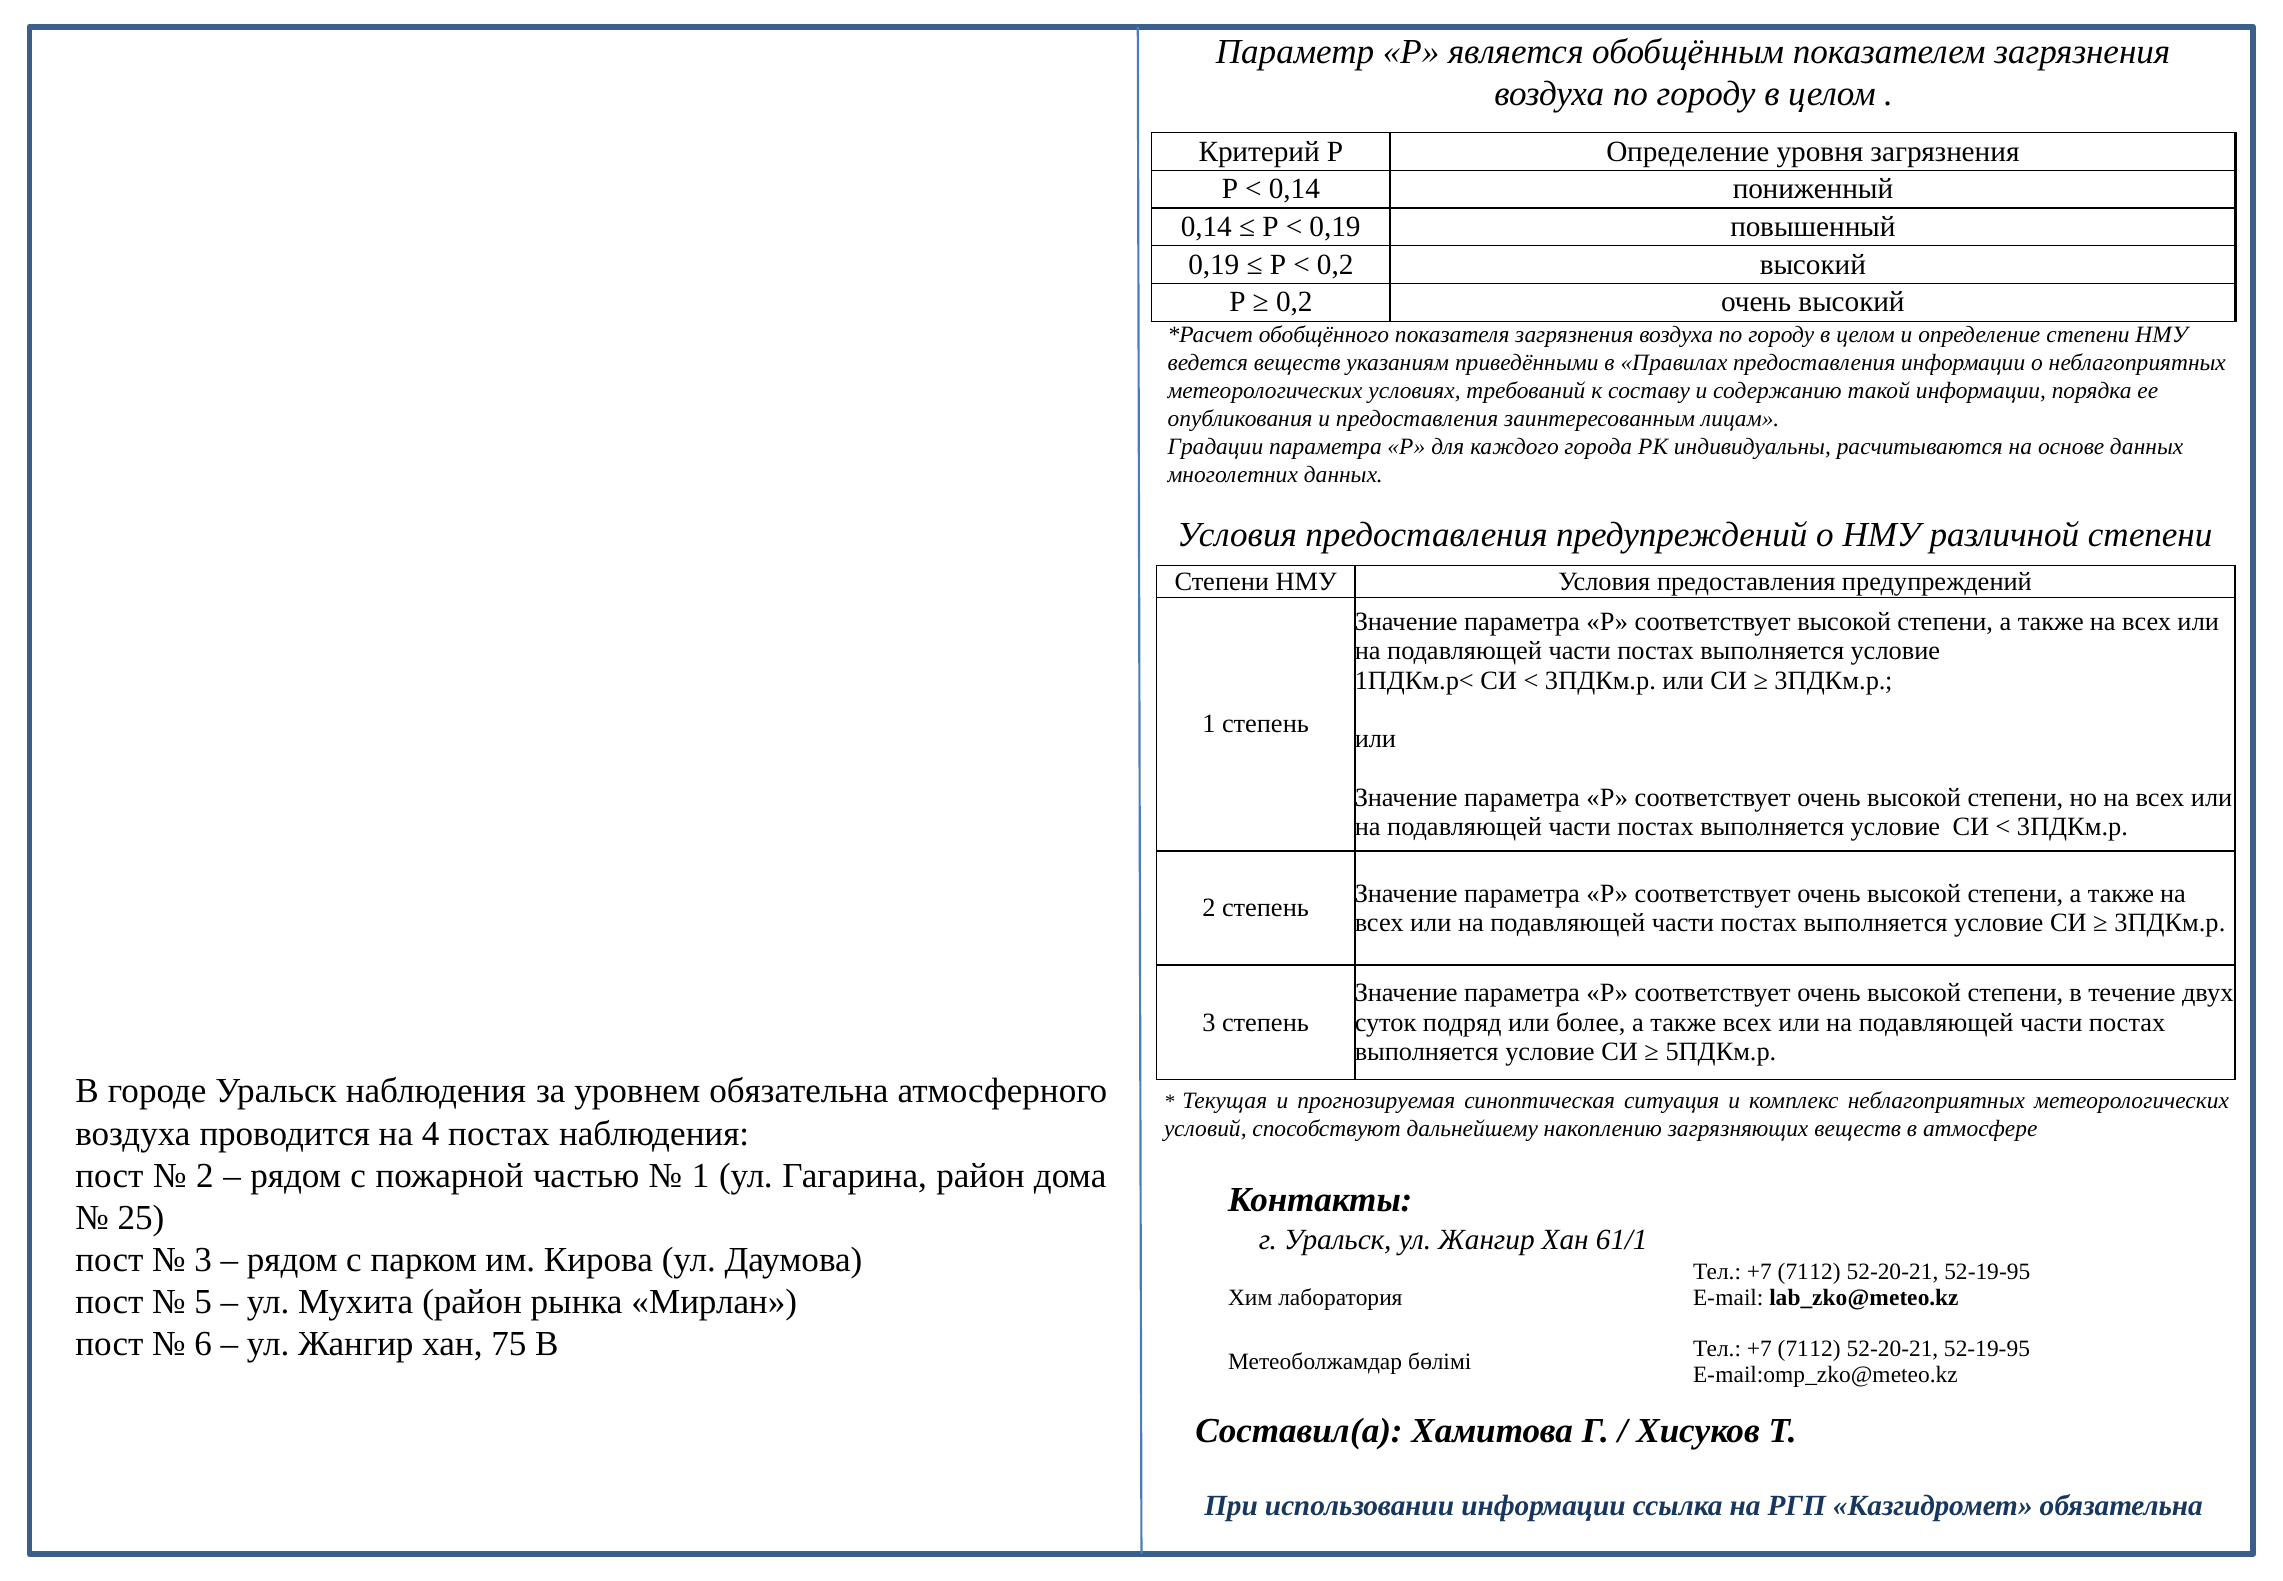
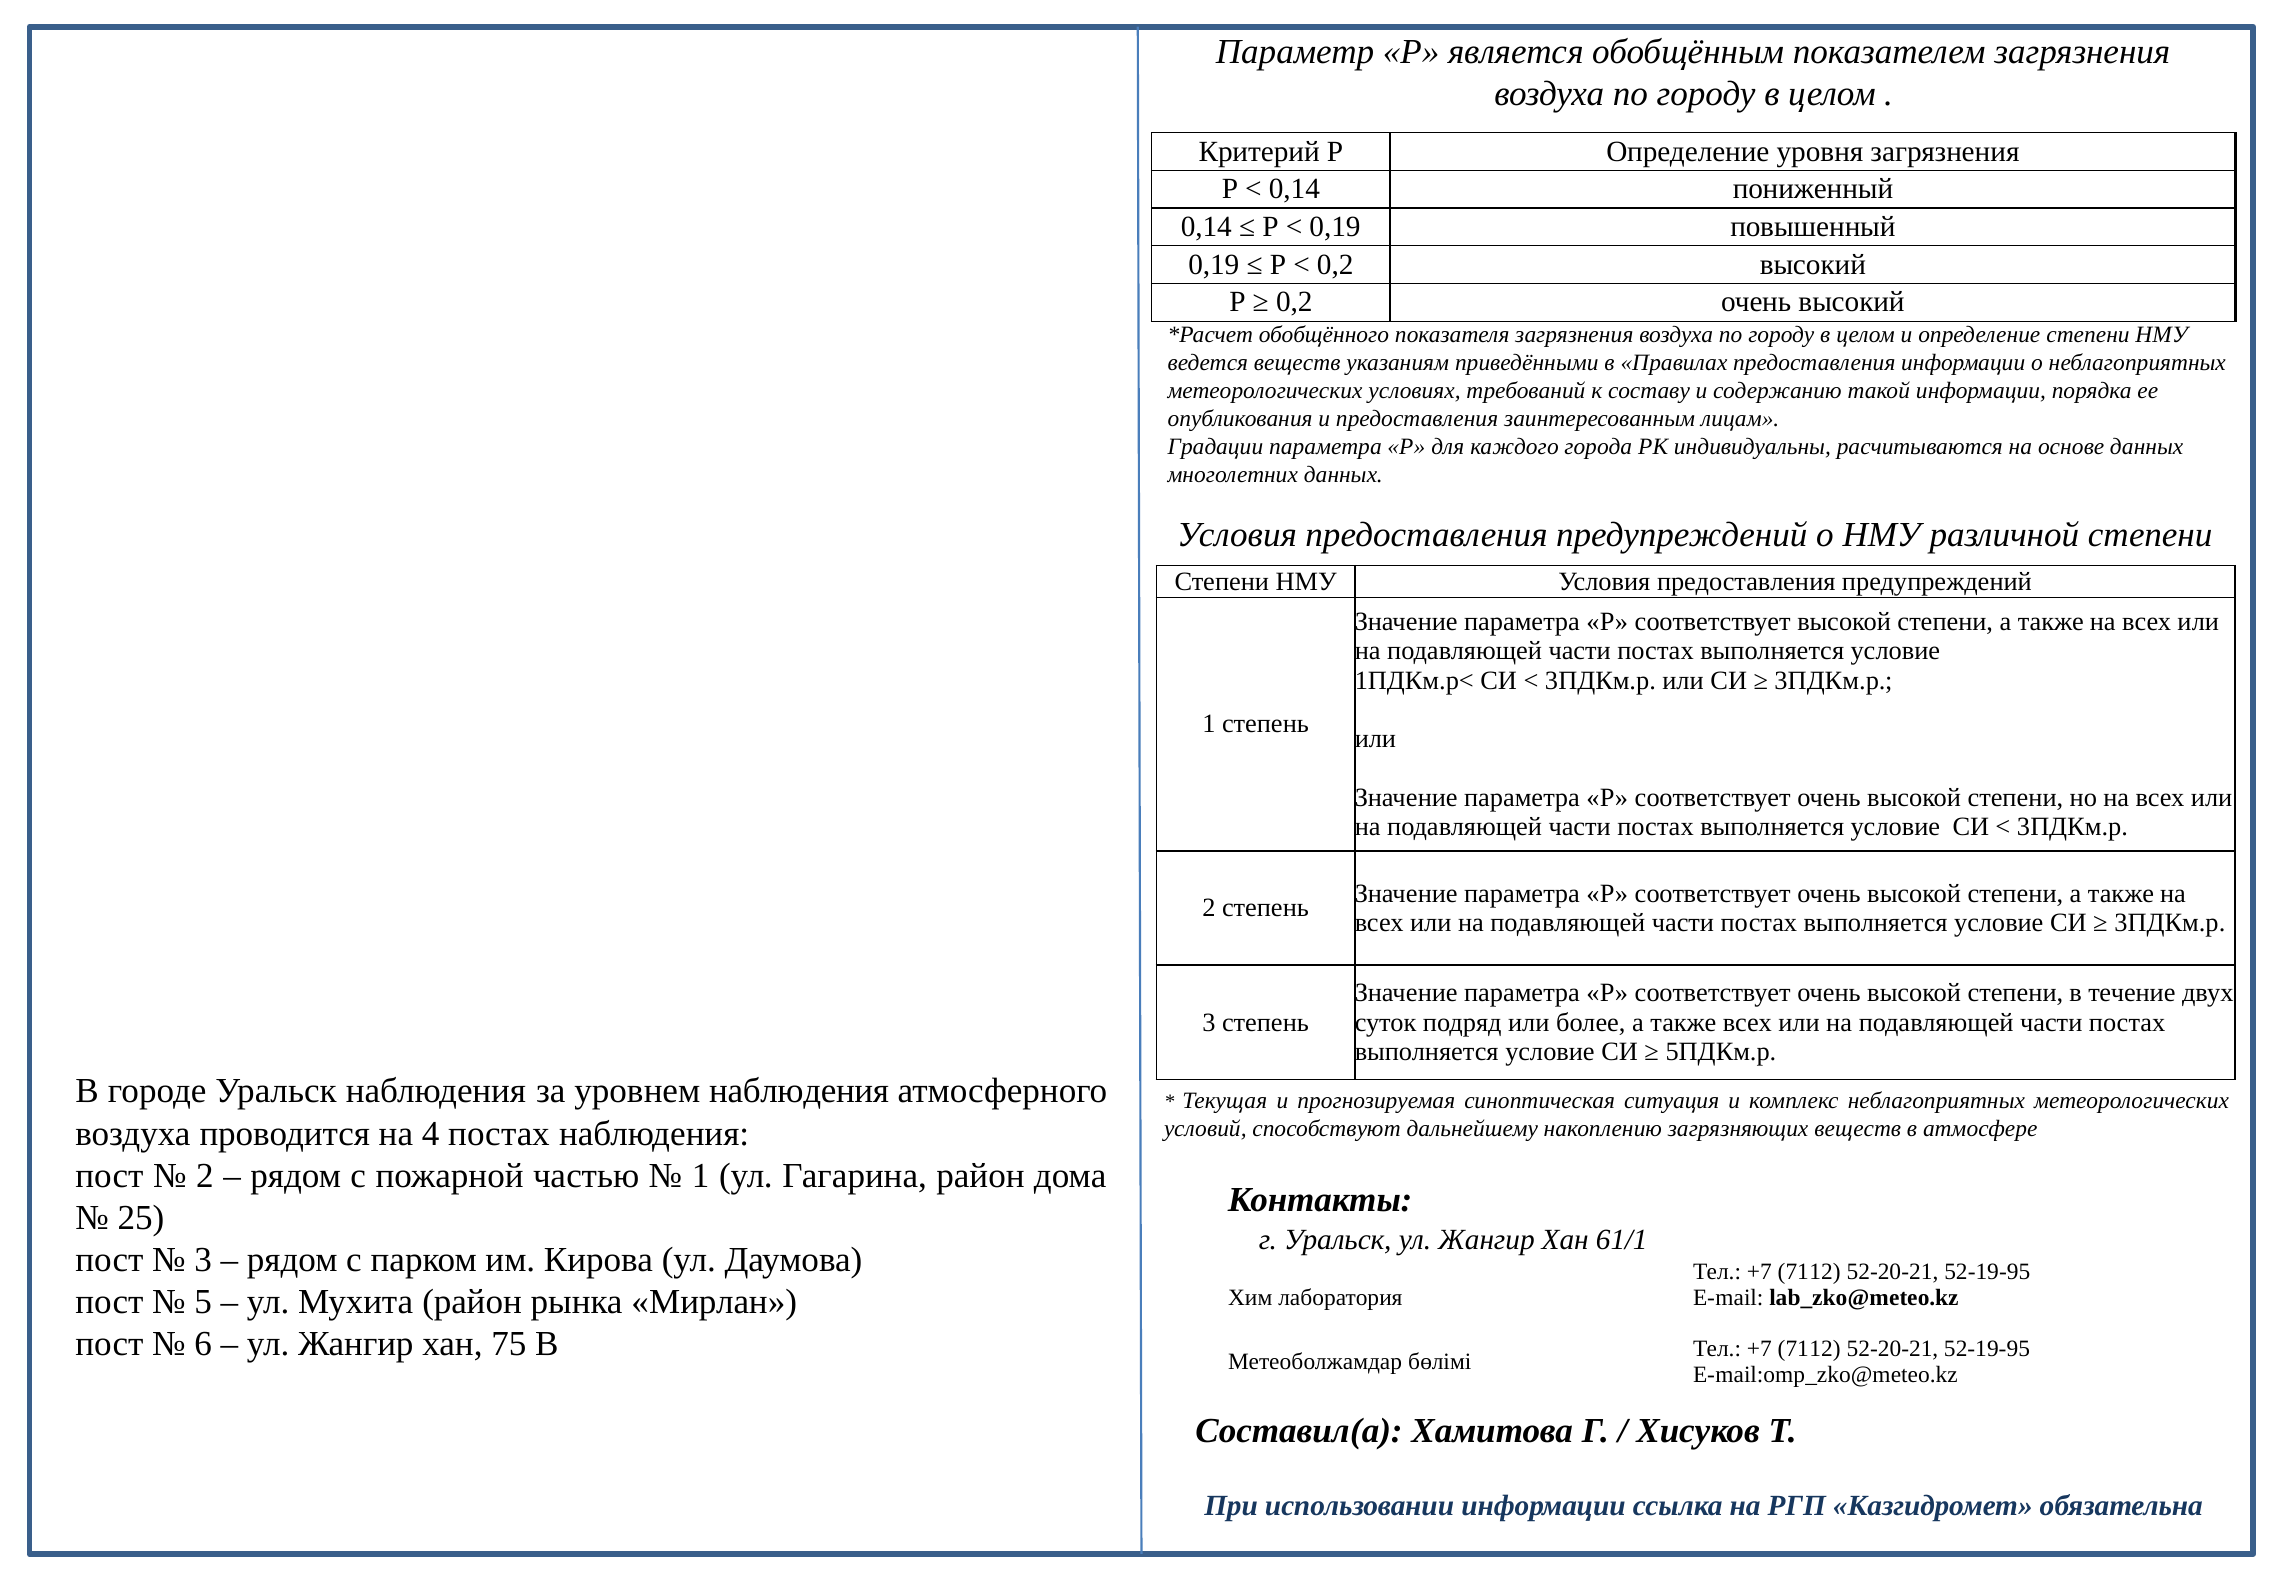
уровнем обязательна: обязательна -> наблюдения
